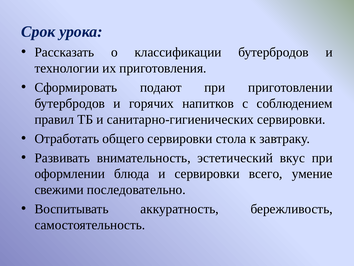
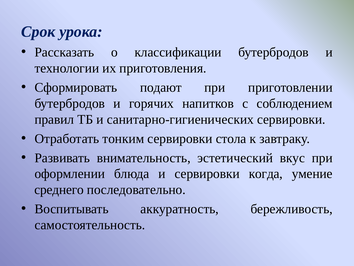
общего: общего -> тонким
всего: всего -> когда
свежими: свежими -> среднего
